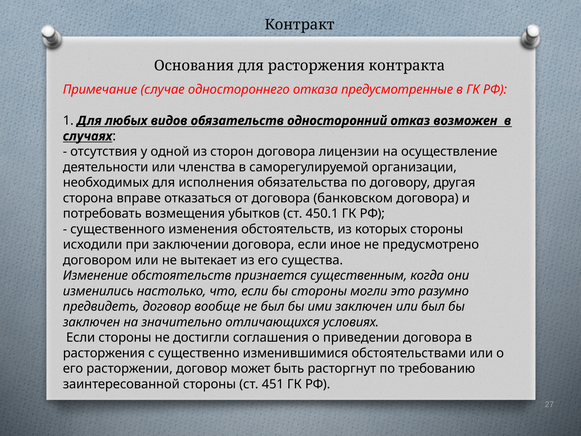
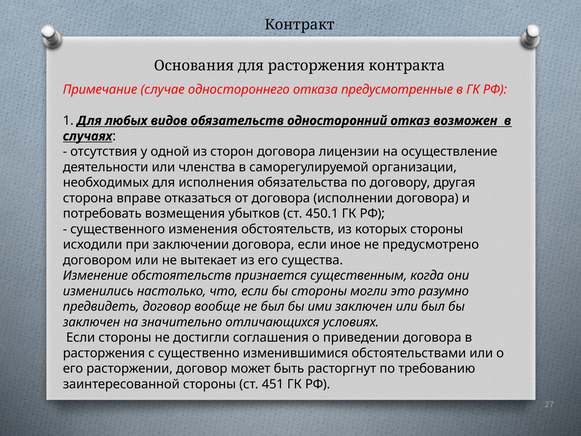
банковском: банковском -> исполнении
